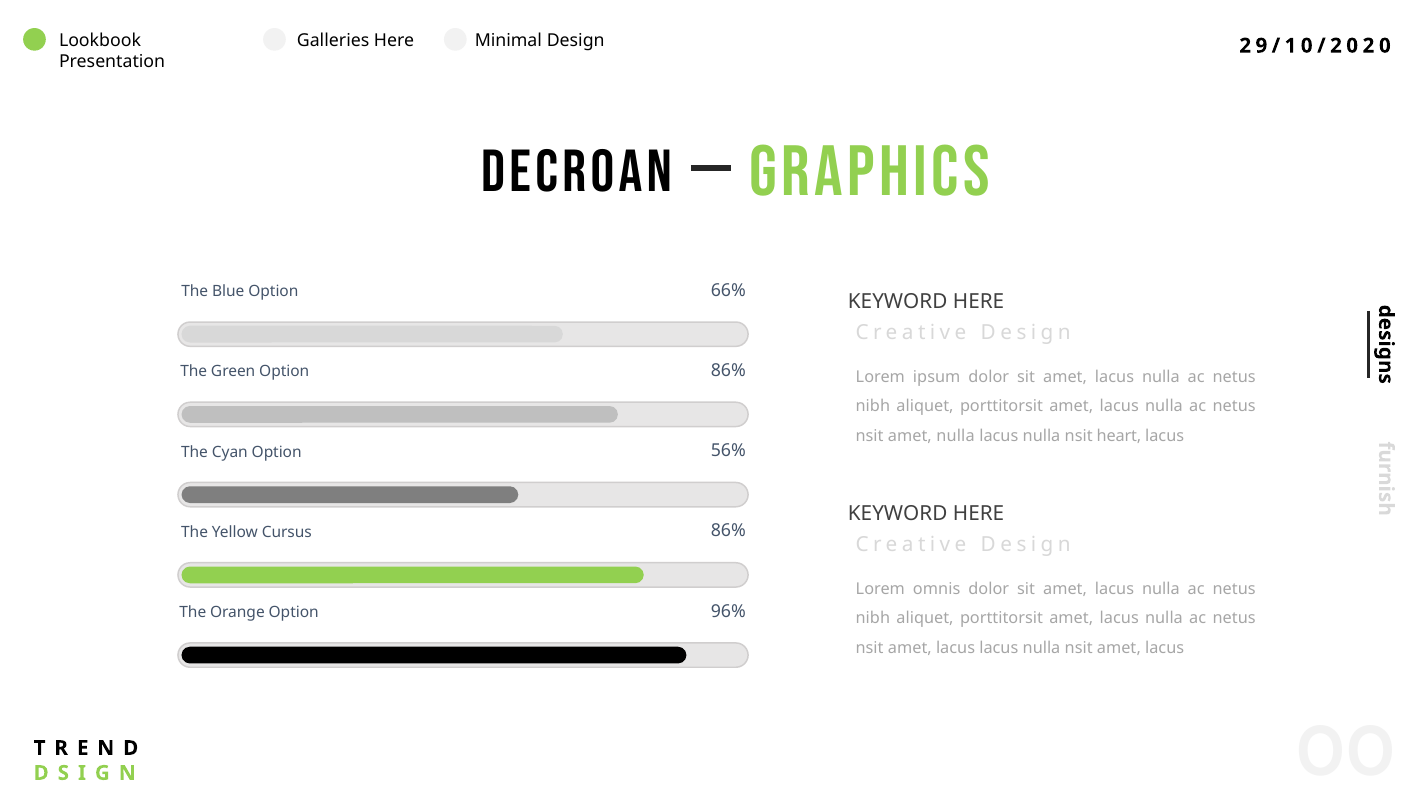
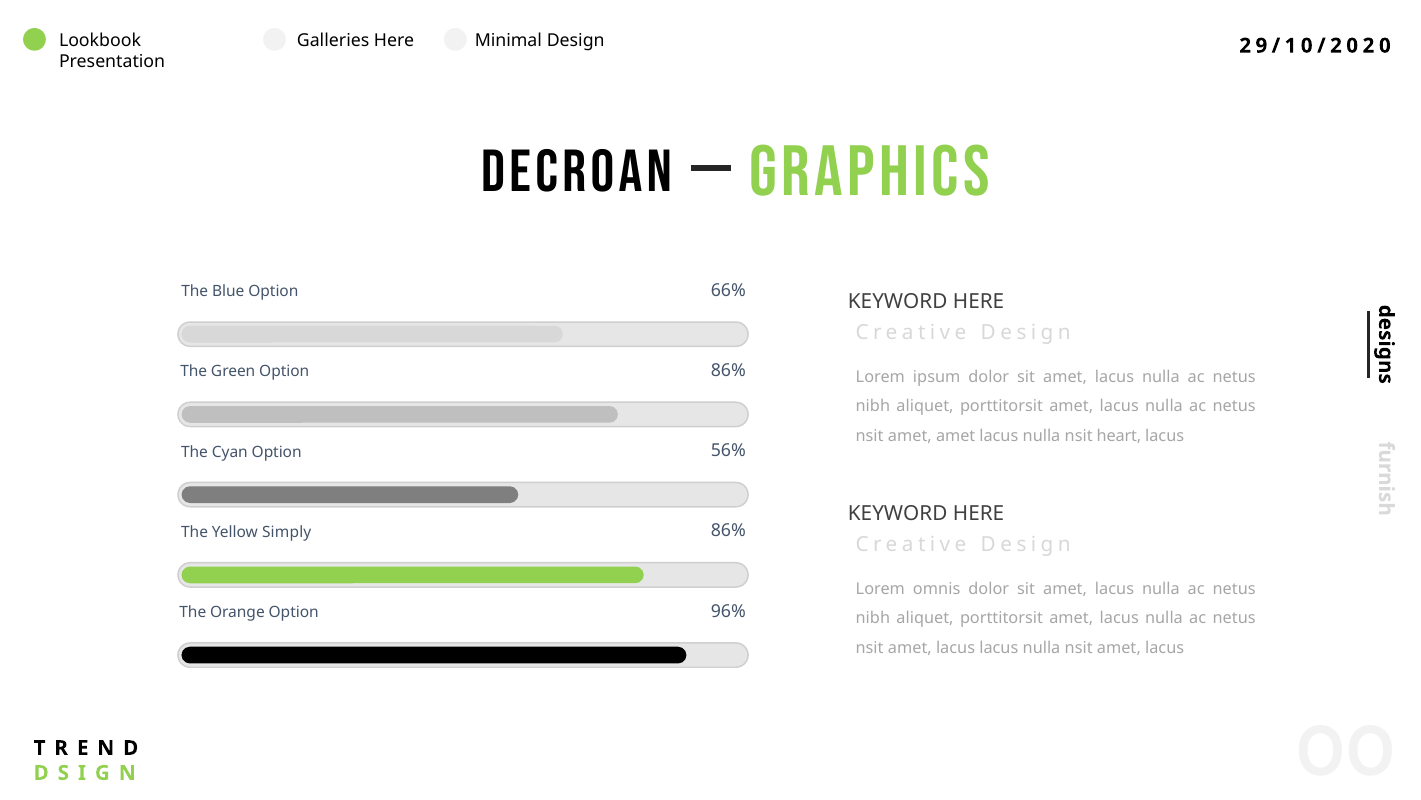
amet nulla: nulla -> amet
Cursus: Cursus -> Simply
